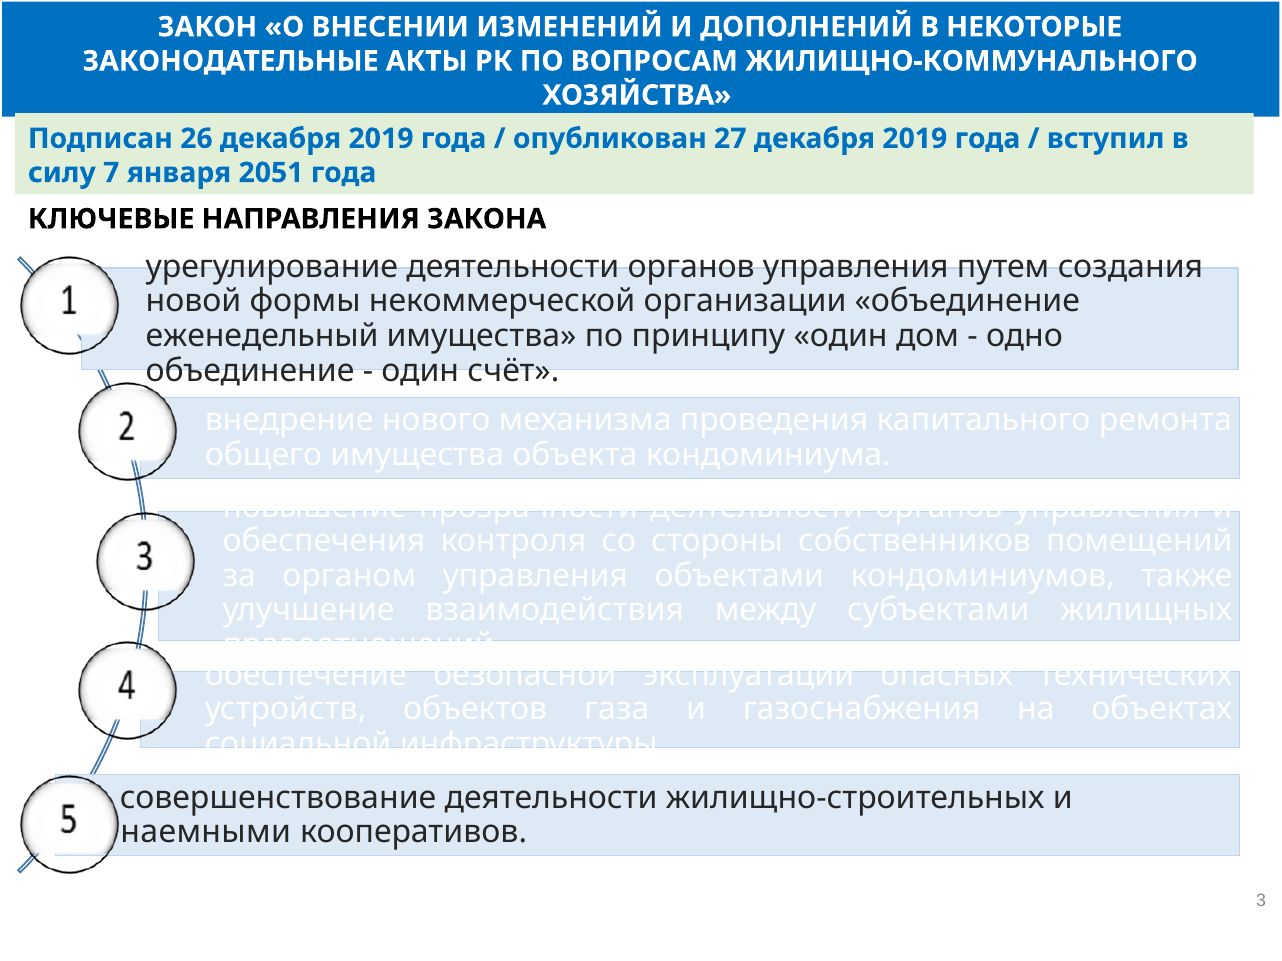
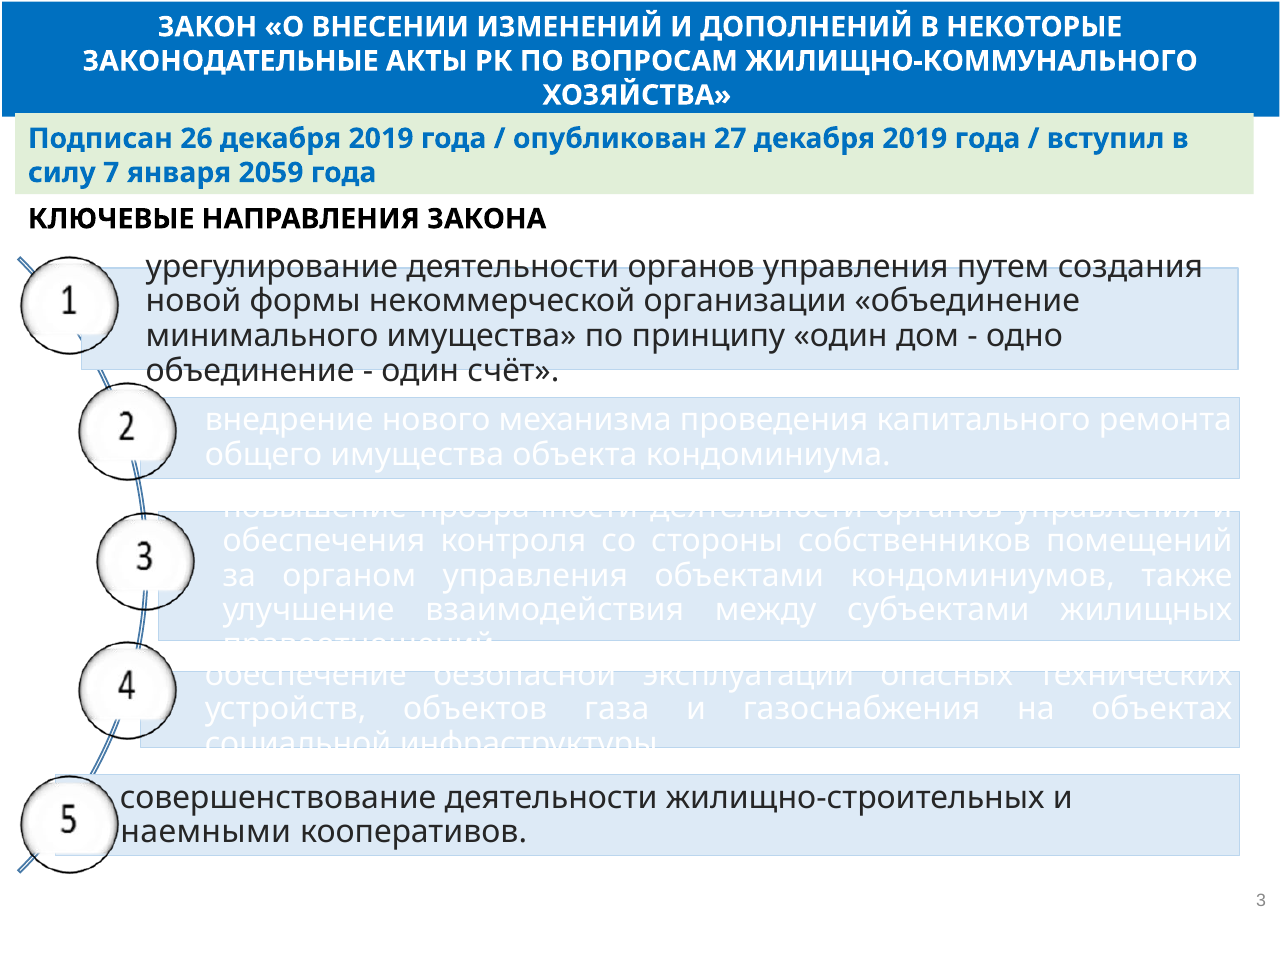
2051: 2051 -> 2059
еженедельный: еженедельный -> минимального
